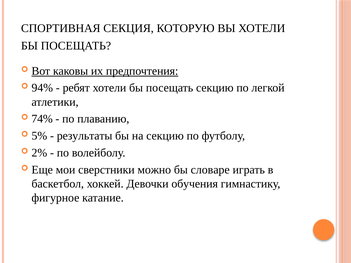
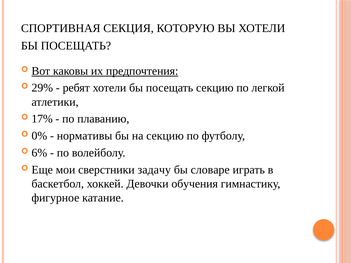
94%: 94% -> 29%
74%: 74% -> 17%
5%: 5% -> 0%
результаты: результаты -> нормативы
2%: 2% -> 6%
можно: можно -> задачу
